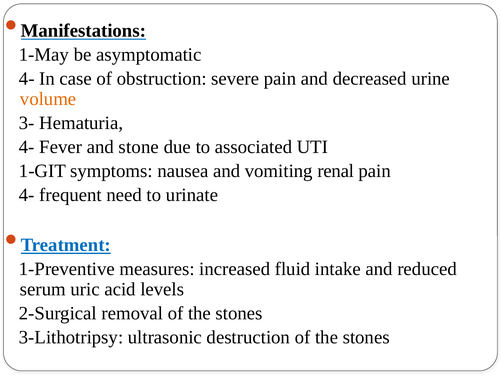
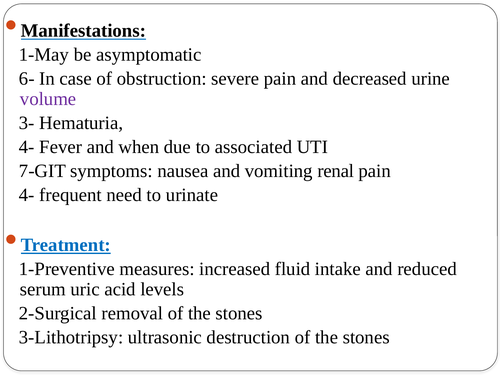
4- at (27, 79): 4- -> 6-
volume colour: orange -> purple
stone: stone -> when
1-GIT: 1-GIT -> 7-GIT
